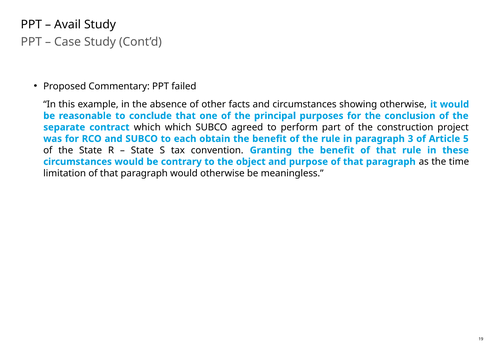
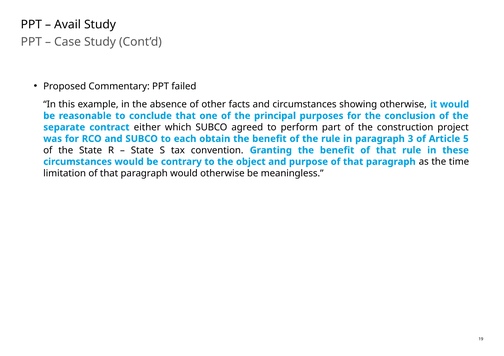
contract which: which -> either
